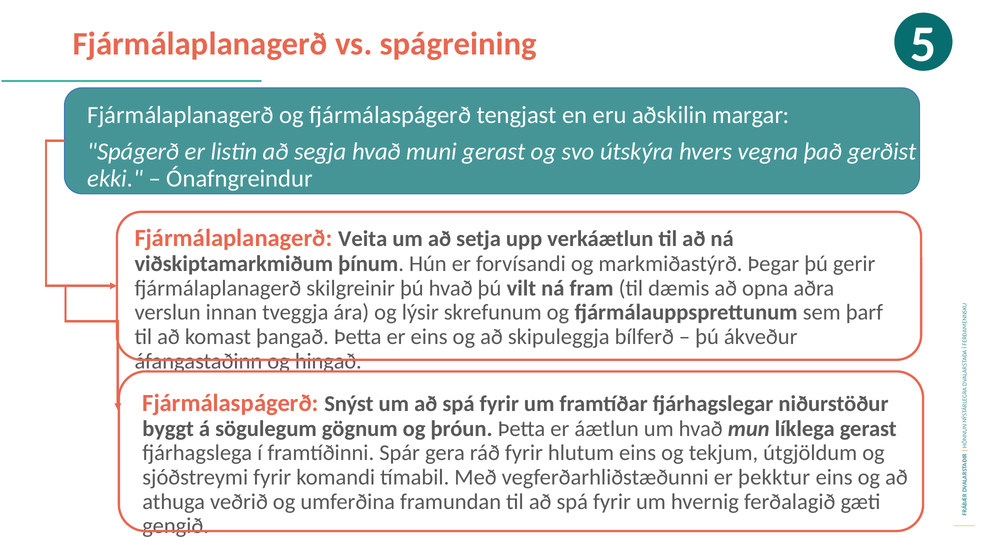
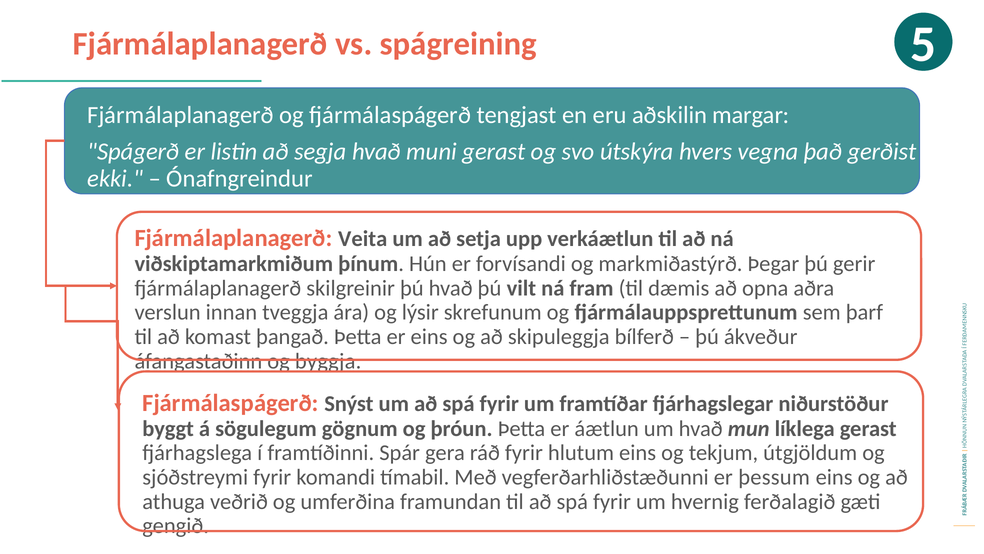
hingað: hingað -> byggja
þekktur: þekktur -> þessum
